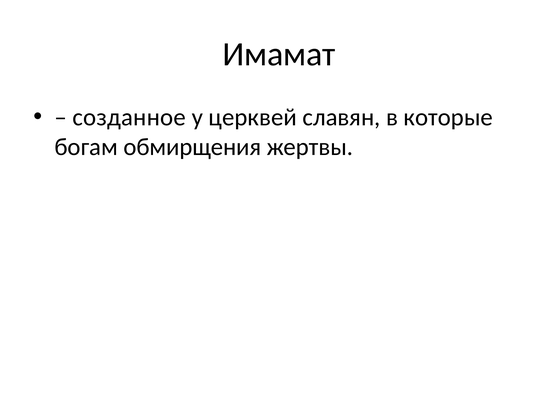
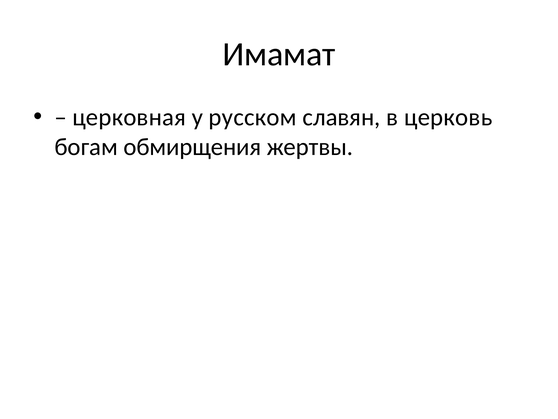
созданное: созданное -> церковная
церквей: церквей -> русском
которые: которые -> церковь
